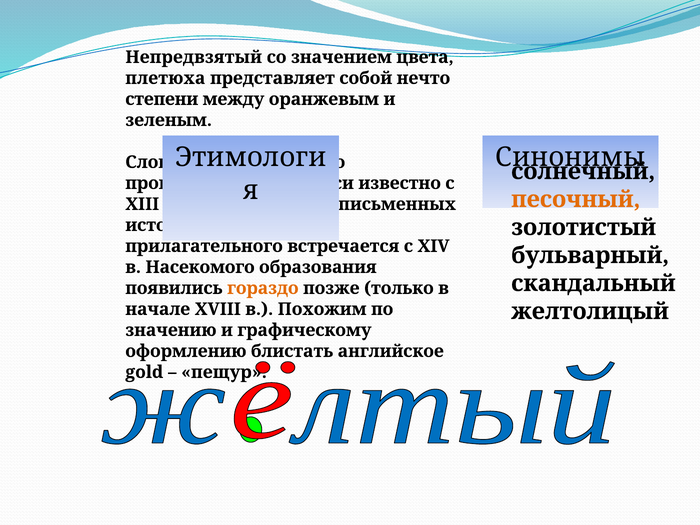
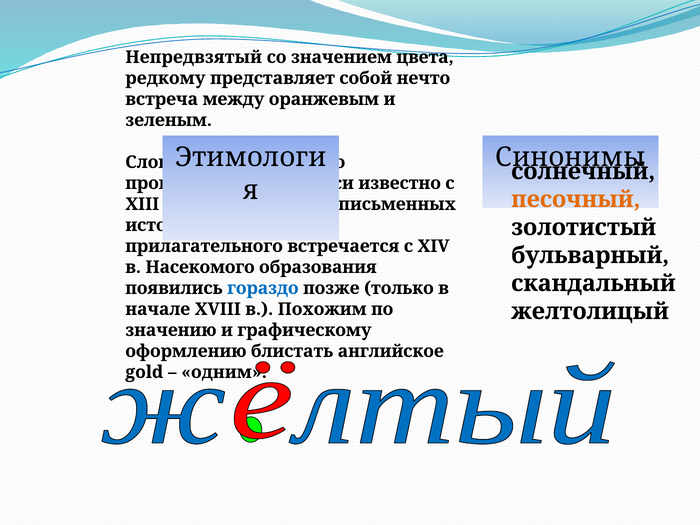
плетюха: плетюха -> редкому
степени: степени -> встреча
гораздо colour: orange -> blue
пещур: пещур -> одним
